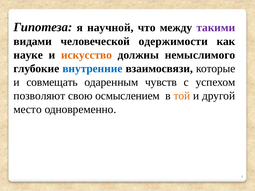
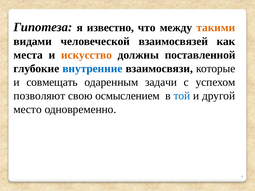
научной: научной -> известно
такими colour: purple -> orange
одержимости: одержимости -> взаимосвязей
науке: науке -> места
немыслимого: немыслимого -> поставленной
чувств: чувств -> задачи
той colour: orange -> blue
